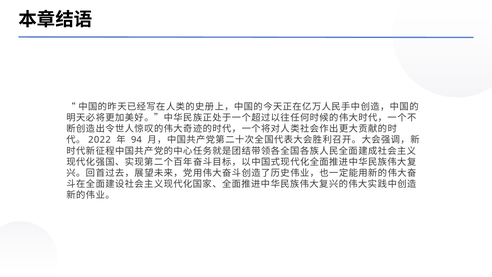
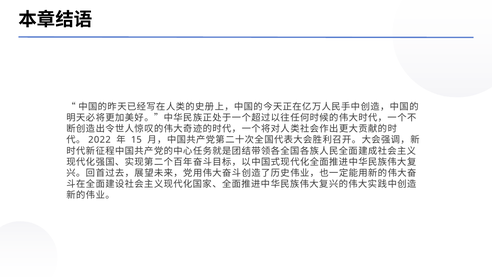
94: 94 -> 15
